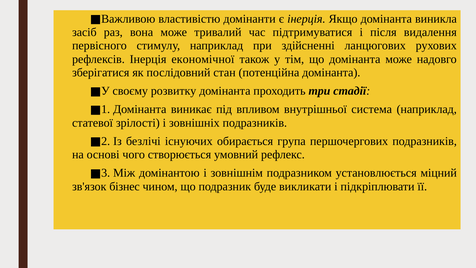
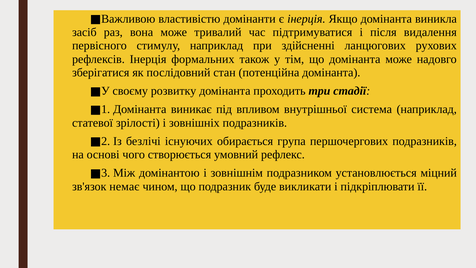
економічної: економічної -> формальних
бізнес: бізнес -> немає
